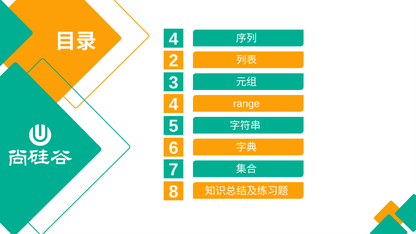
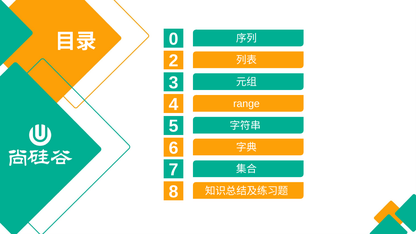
4 at (174, 39): 4 -> 0
